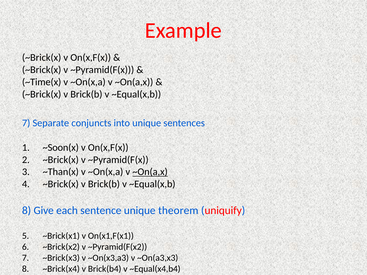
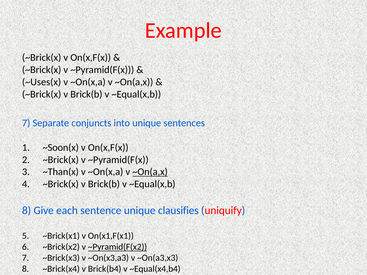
~Time(x: ~Time(x -> ~Uses(x
theorem: theorem -> clausifies
~Pyramid(F(x2 underline: none -> present
